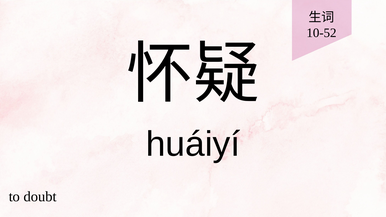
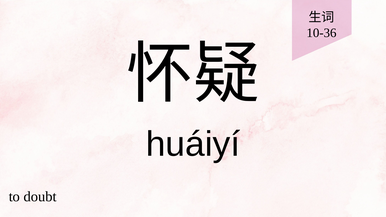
10-52: 10-52 -> 10-36
